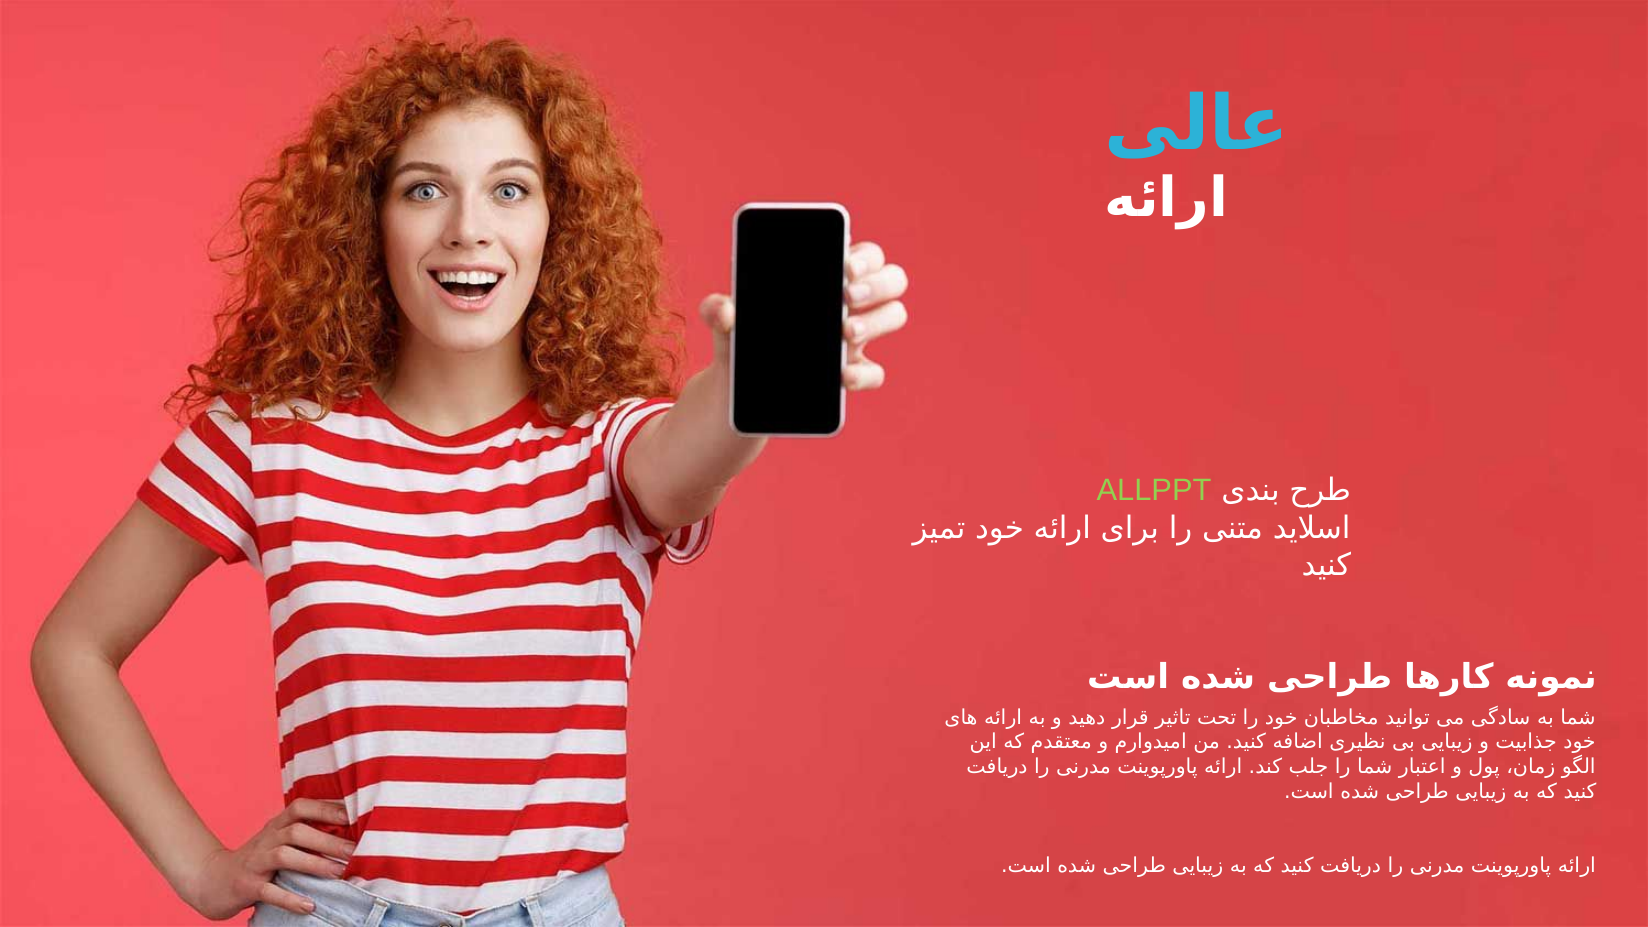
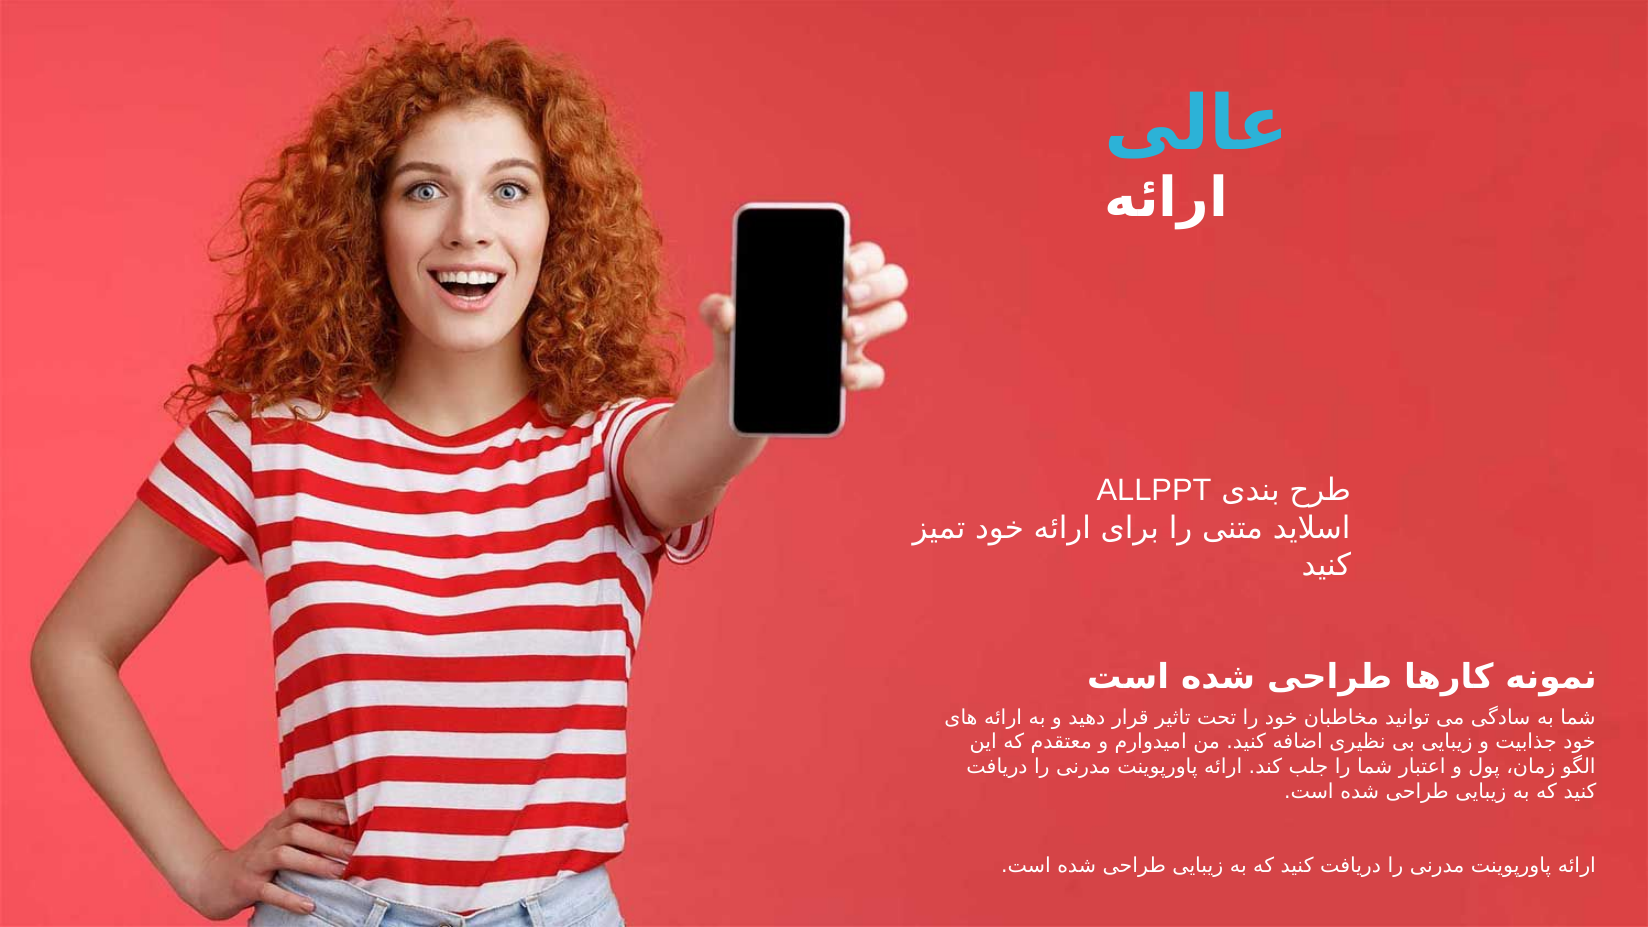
ALLPPT colour: light green -> white
